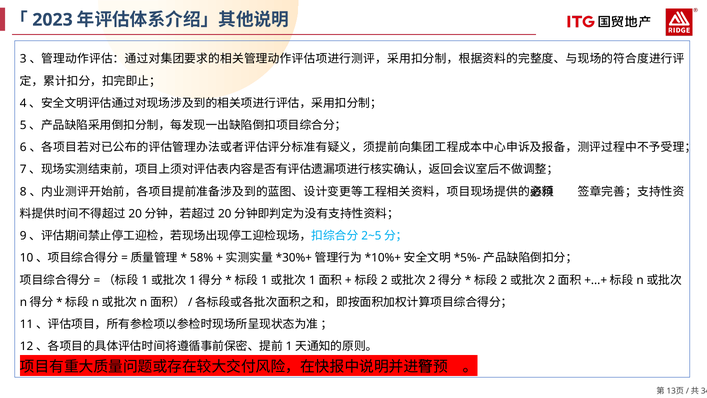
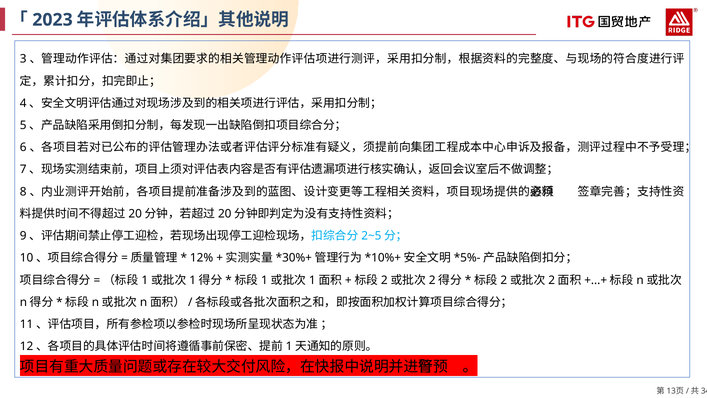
58%: 58% -> 12%
